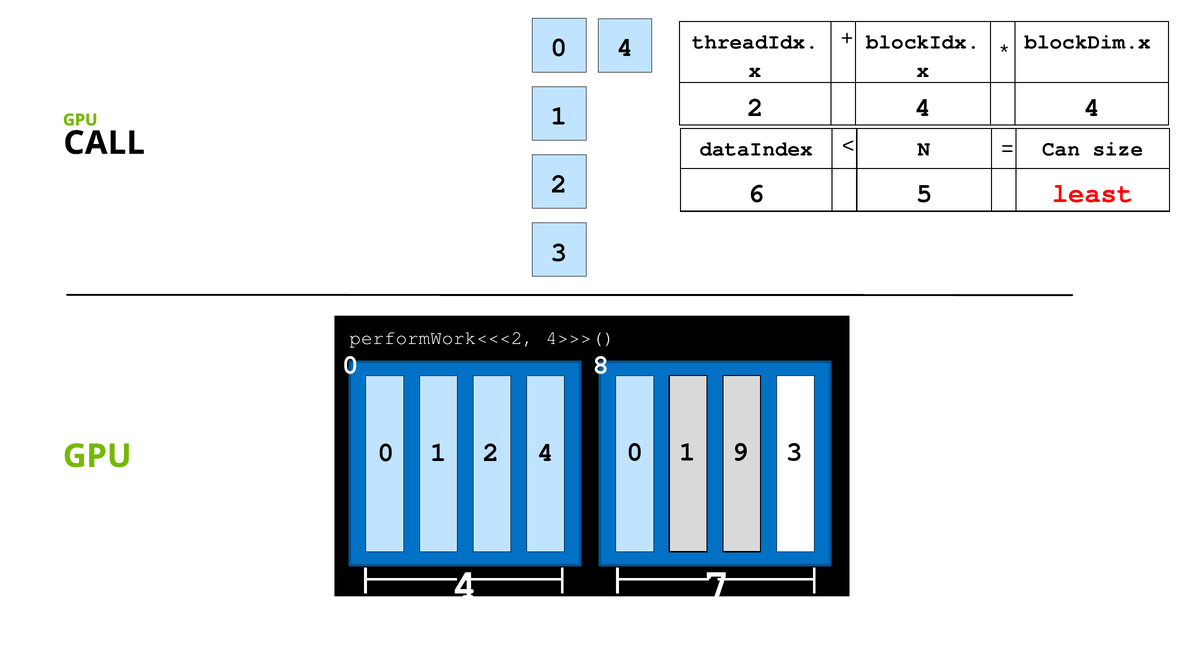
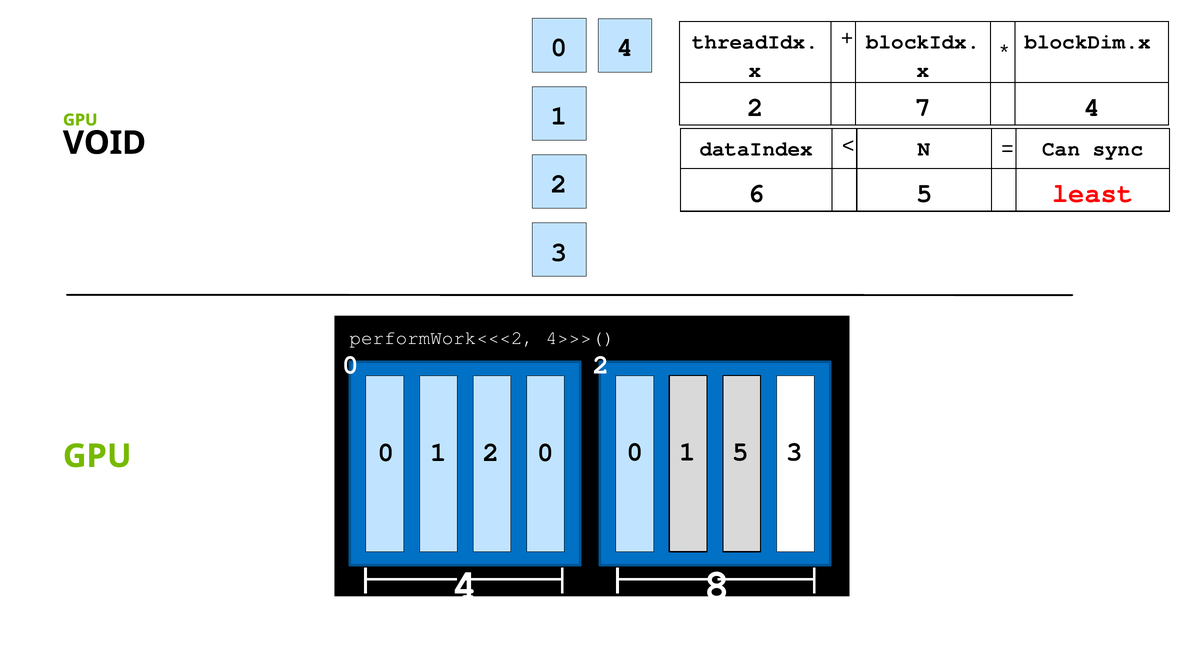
4 at (923, 107): 4 -> 7
CALL: CALL -> VOID
size: size -> sync
0 8: 8 -> 2
1 2 4: 4 -> 0
1 9: 9 -> 5
7: 7 -> 8
